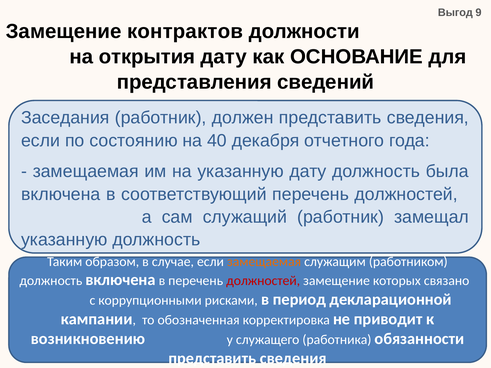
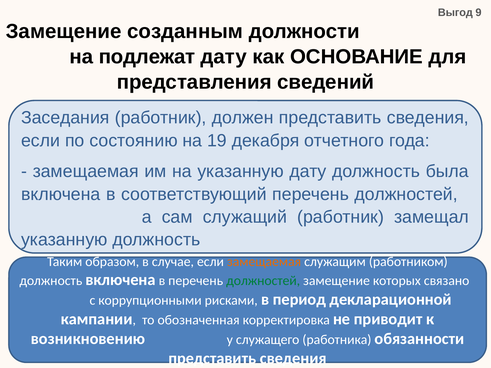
контрактов: контрактов -> созданным
открытия: открытия -> подлежат
40: 40 -> 19
должностей at (263, 281) colour: red -> green
